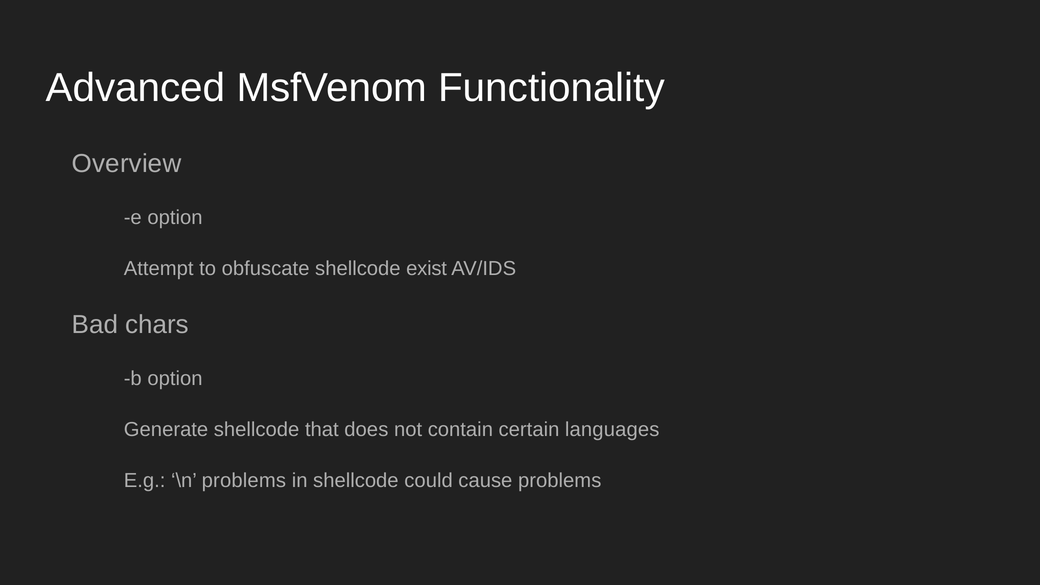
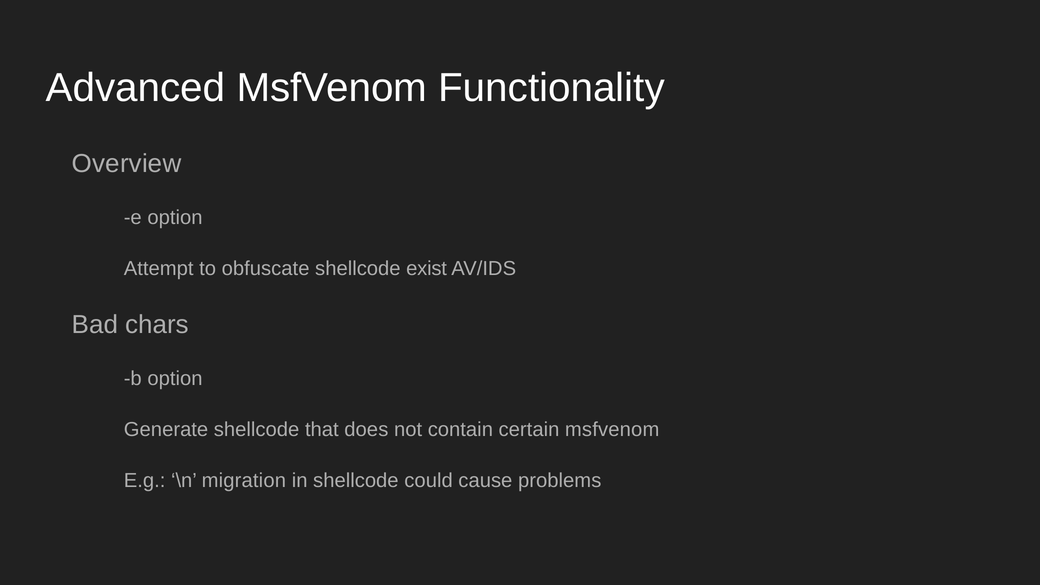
certain languages: languages -> msfvenom
\n problems: problems -> migration
